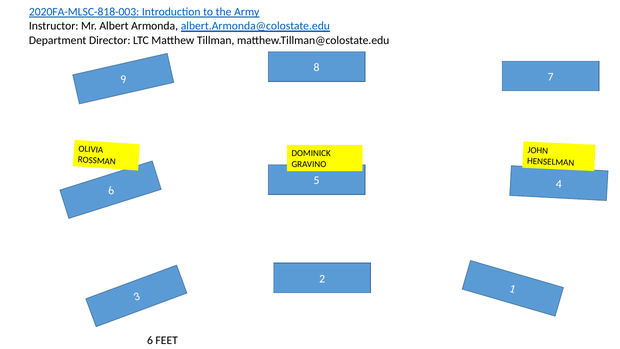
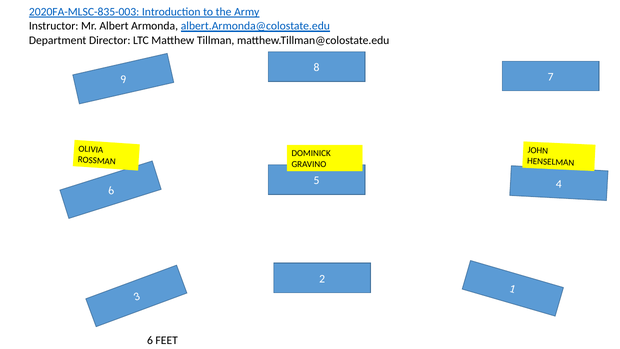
2020FA-MLSC-818-003: 2020FA-MLSC-818-003 -> 2020FA-MLSC-835-003
